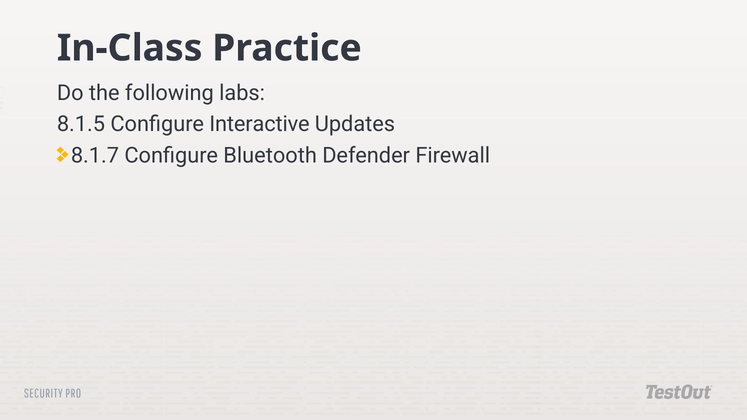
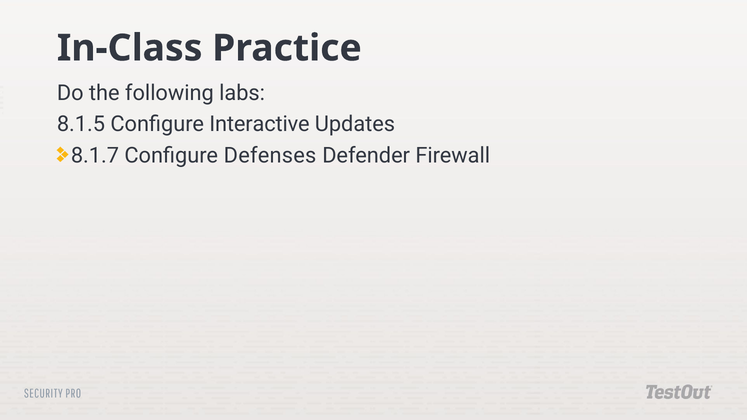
Bluetooth: Bluetooth -> Defenses
